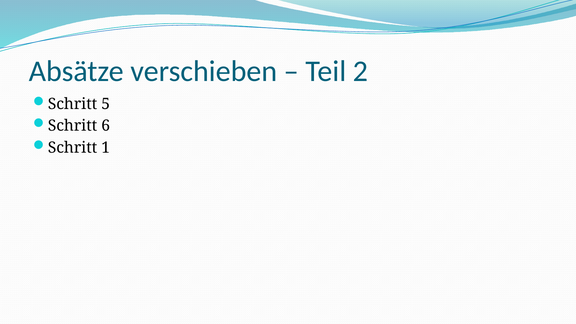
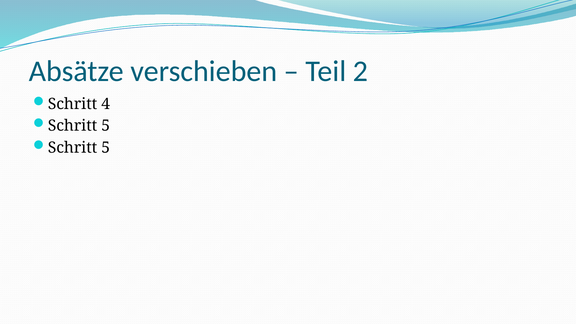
5: 5 -> 4
6 at (106, 126): 6 -> 5
1 at (106, 148): 1 -> 5
